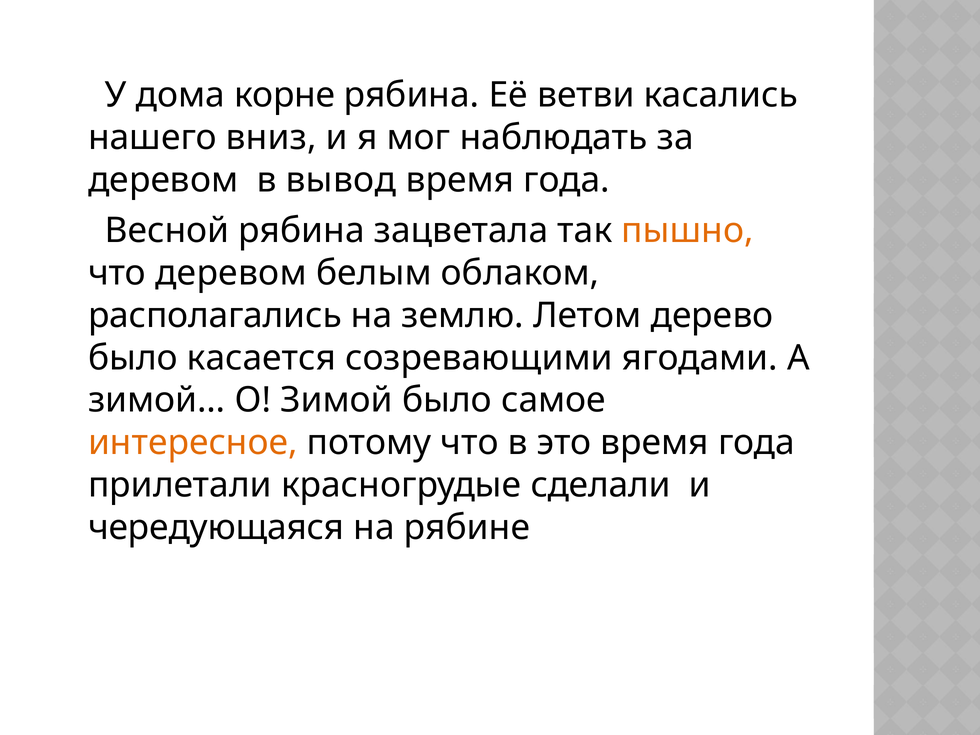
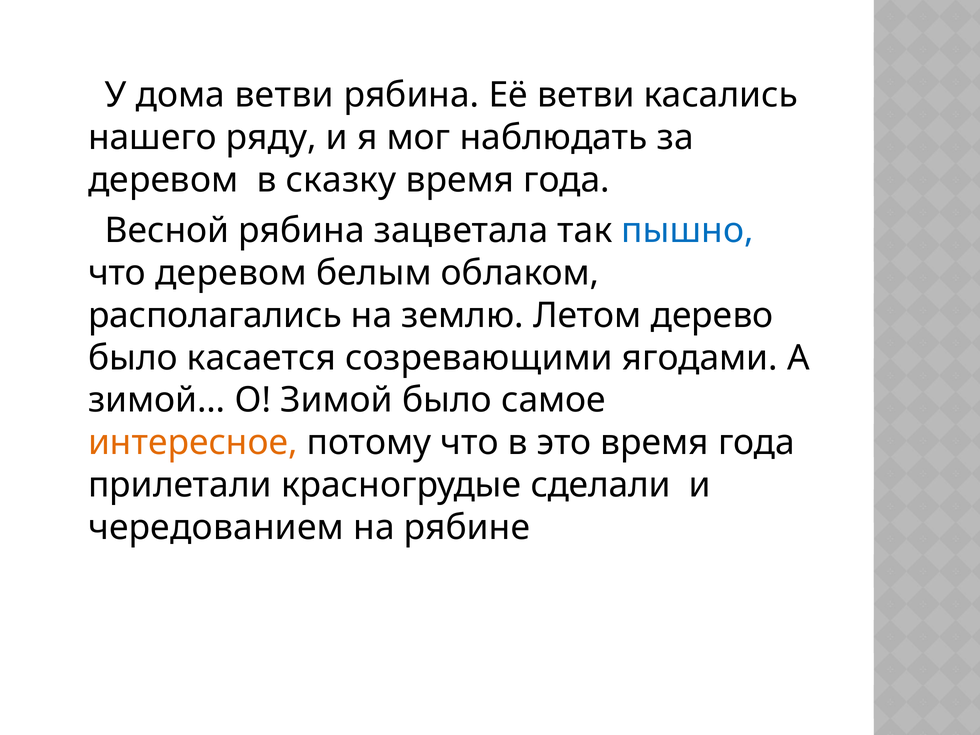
дома корне: корне -> ветви
вниз: вниз -> ряду
вывод: вывод -> сказку
пышно colour: orange -> blue
чередующаяся: чередующаяся -> чередованием
